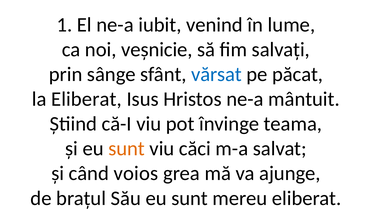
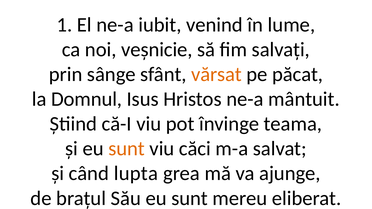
vărsat colour: blue -> orange
la Eliberat: Eliberat -> Domnul
voios: voios -> lupta
